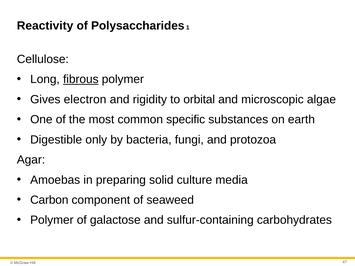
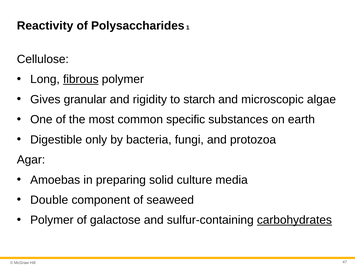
electron: electron -> granular
orbital: orbital -> starch
Carbon: Carbon -> Double
carbohydrates underline: none -> present
